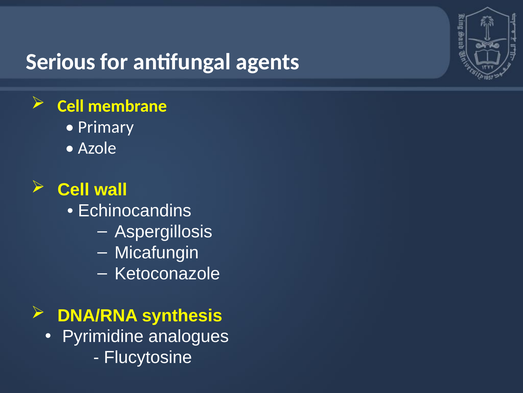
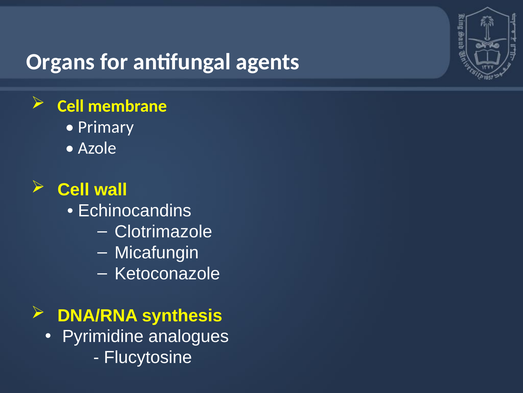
Serious: Serious -> Organs
Aspergillosis: Aspergillosis -> Clotrimazole
